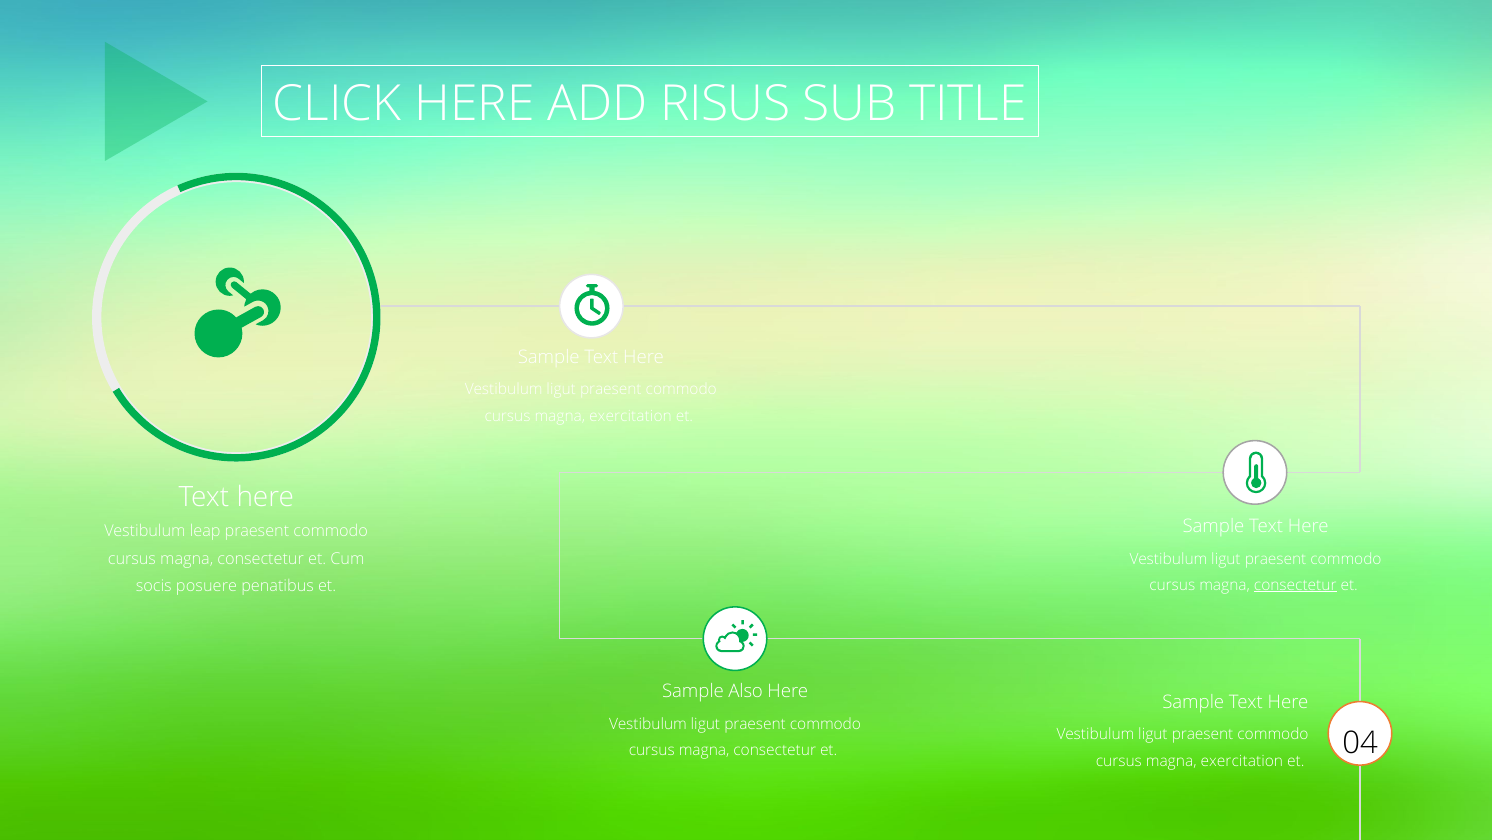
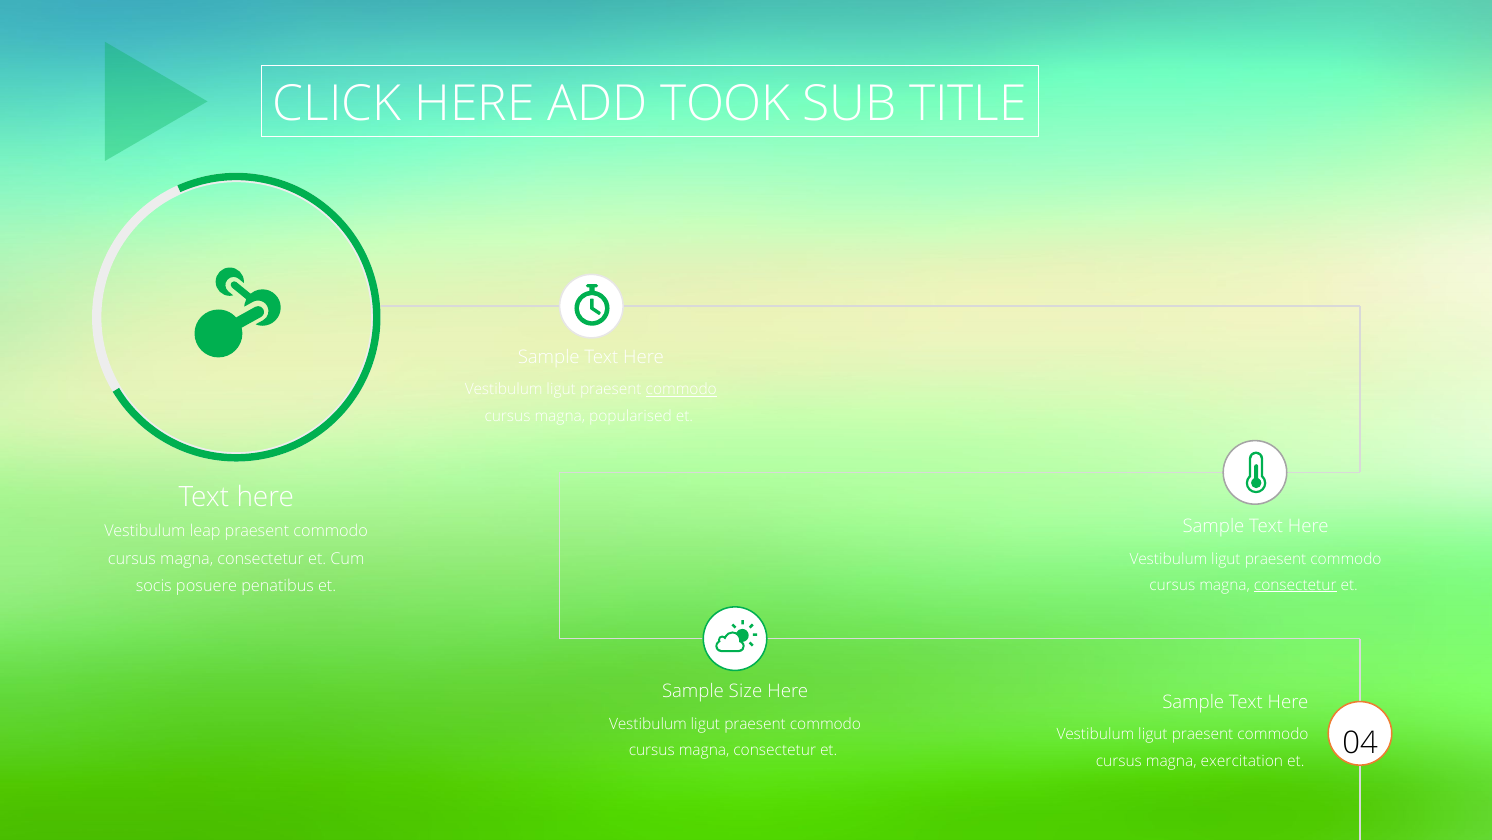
RISUS: RISUS -> TOOK
commodo at (681, 390) underline: none -> present
exercitation at (630, 416): exercitation -> popularised
Also: Also -> Size
